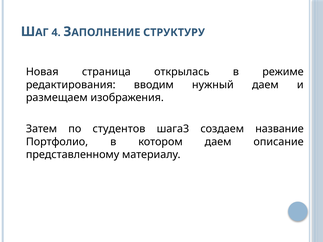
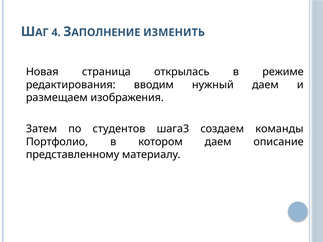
СТРУКТУРУ: СТРУКТУРУ -> ИЗМЕНИТЬ
название: название -> команды
